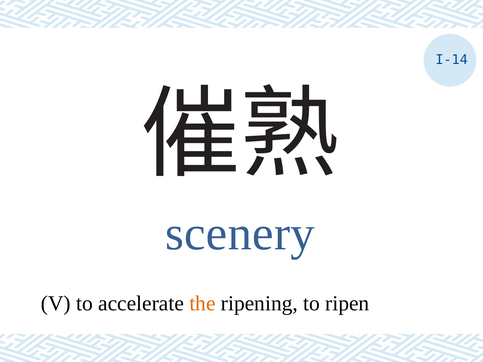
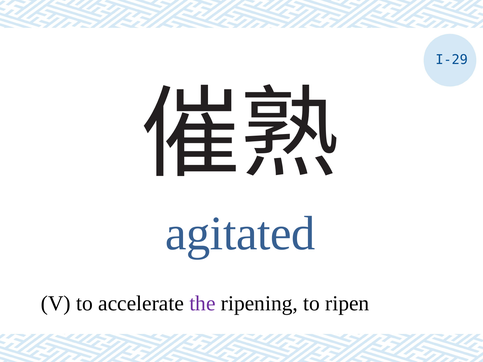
I-14: I-14 -> I-29
scenery: scenery -> agitated
the colour: orange -> purple
